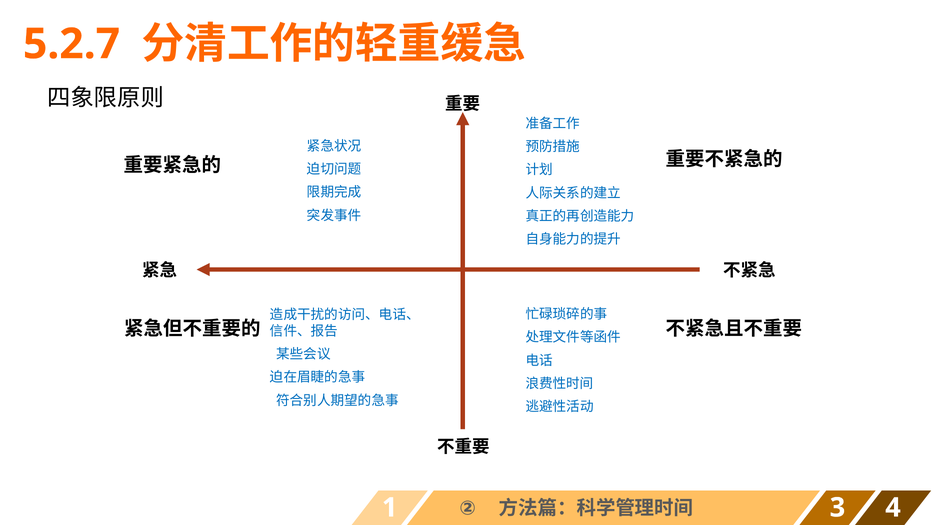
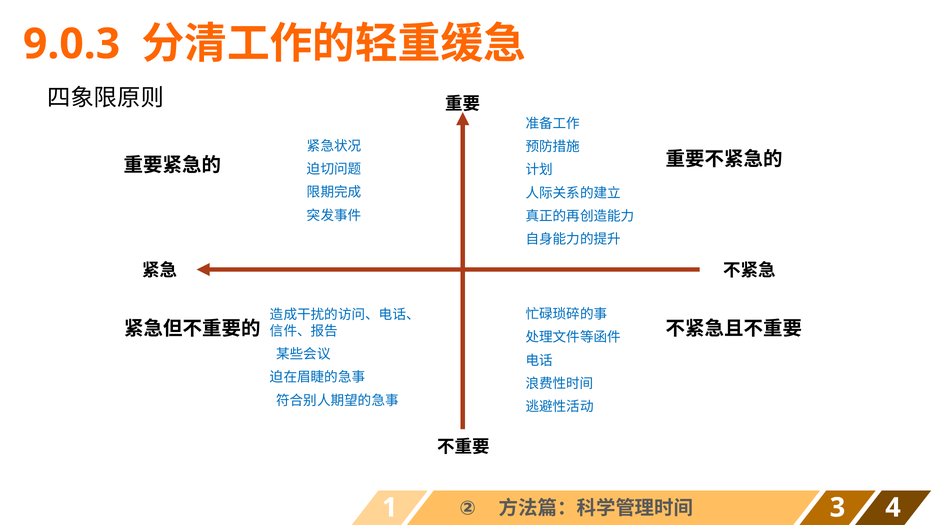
5.2.7: 5.2.7 -> 9.0.3
